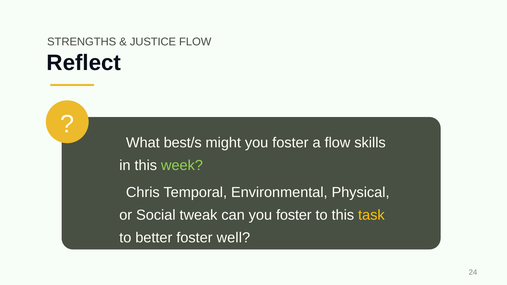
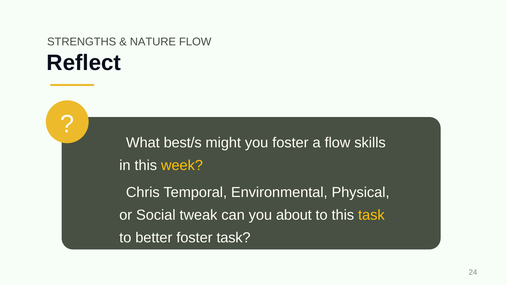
JUSTICE: JUSTICE -> NATURE
week colour: light green -> yellow
can you foster: foster -> about
foster well: well -> task
